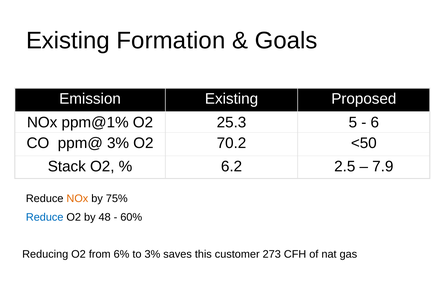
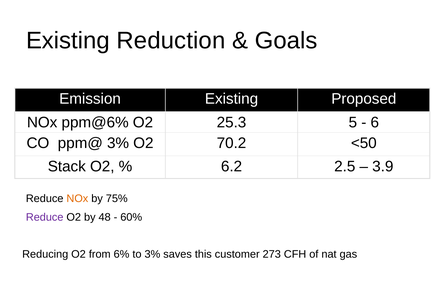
Formation: Formation -> Reduction
ppm@1%: ppm@1% -> ppm@6%
7.9: 7.9 -> 3.9
Reduce at (45, 217) colour: blue -> purple
